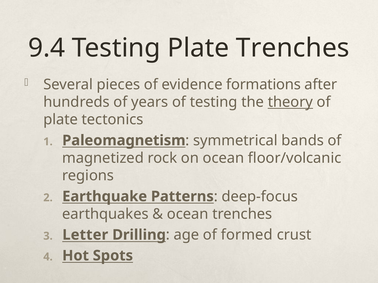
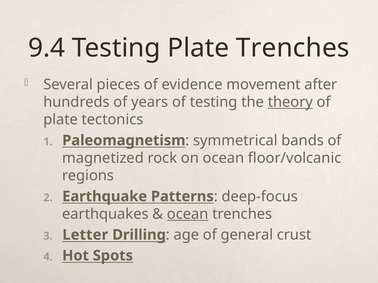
formations: formations -> movement
ocean at (188, 214) underline: none -> present
formed: formed -> general
